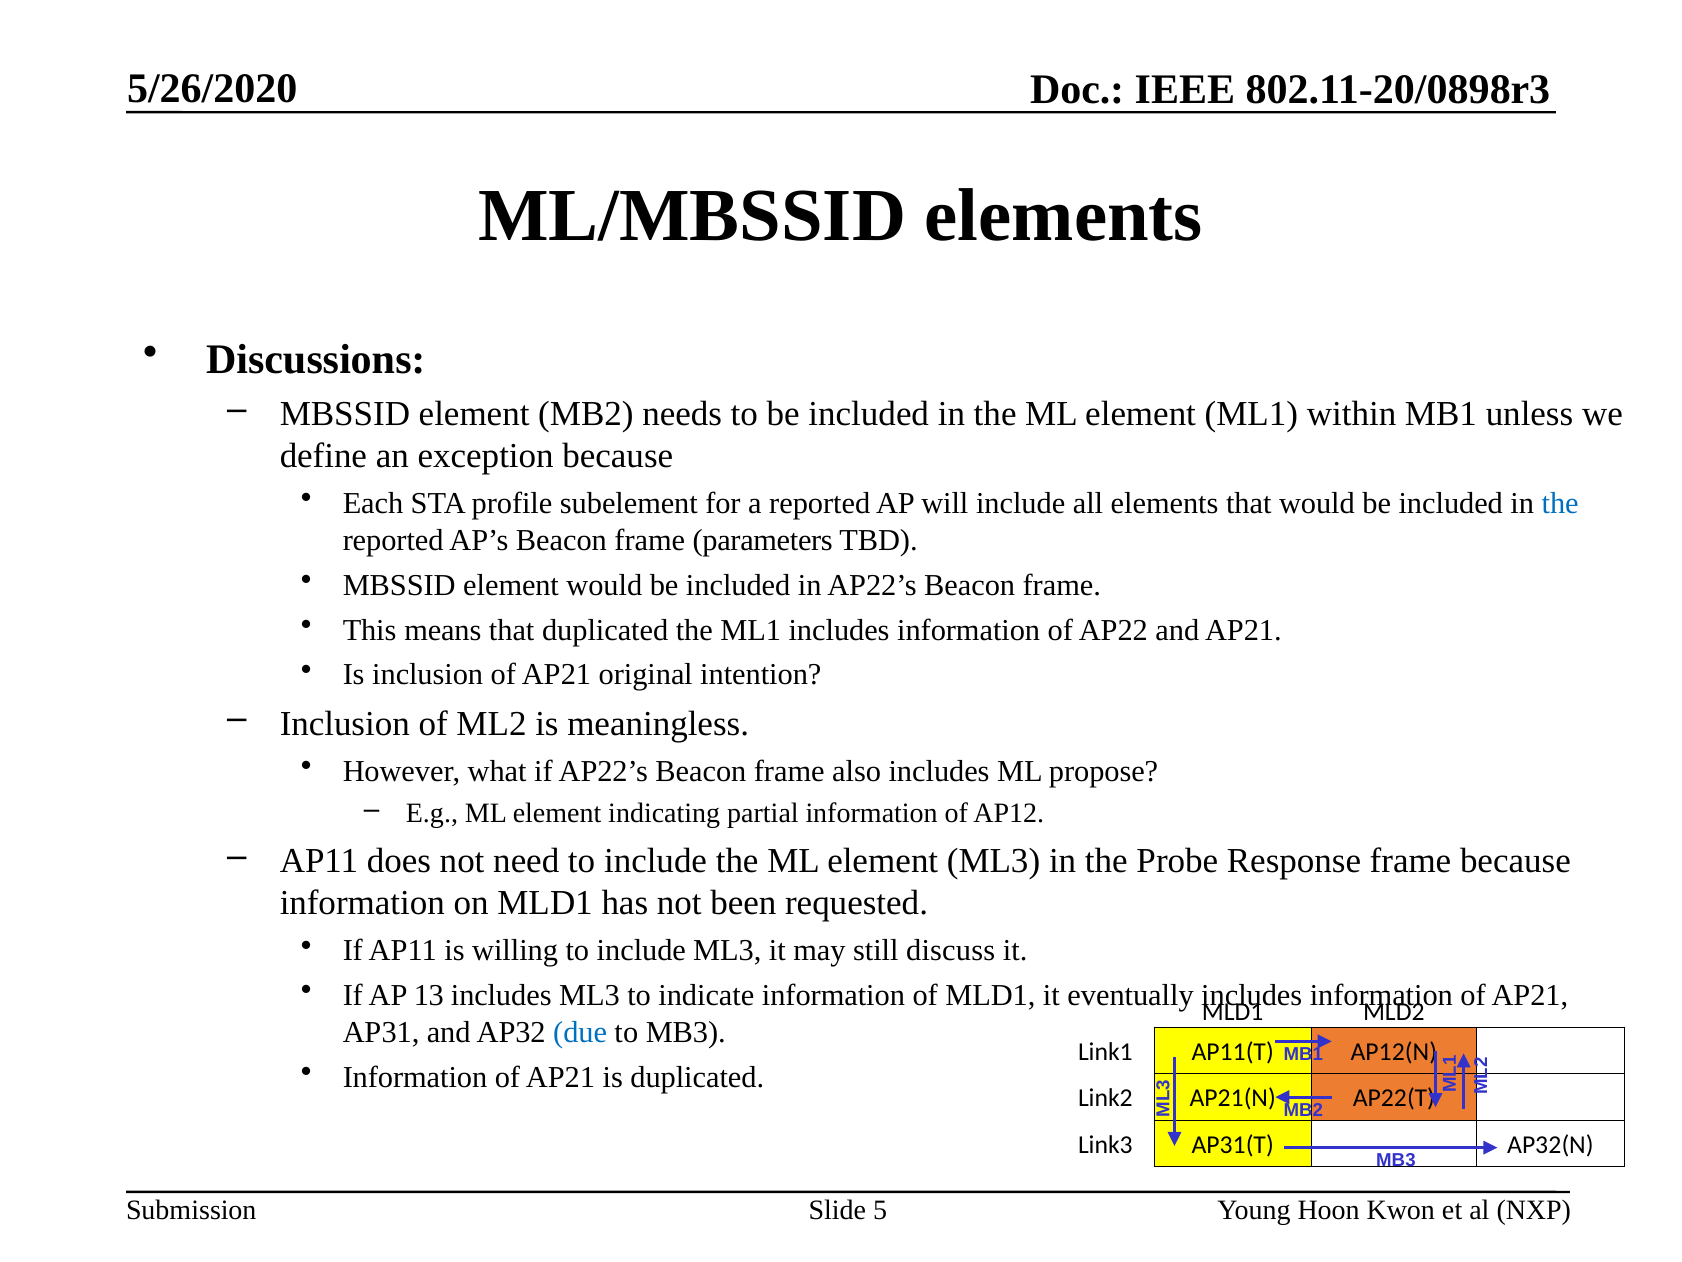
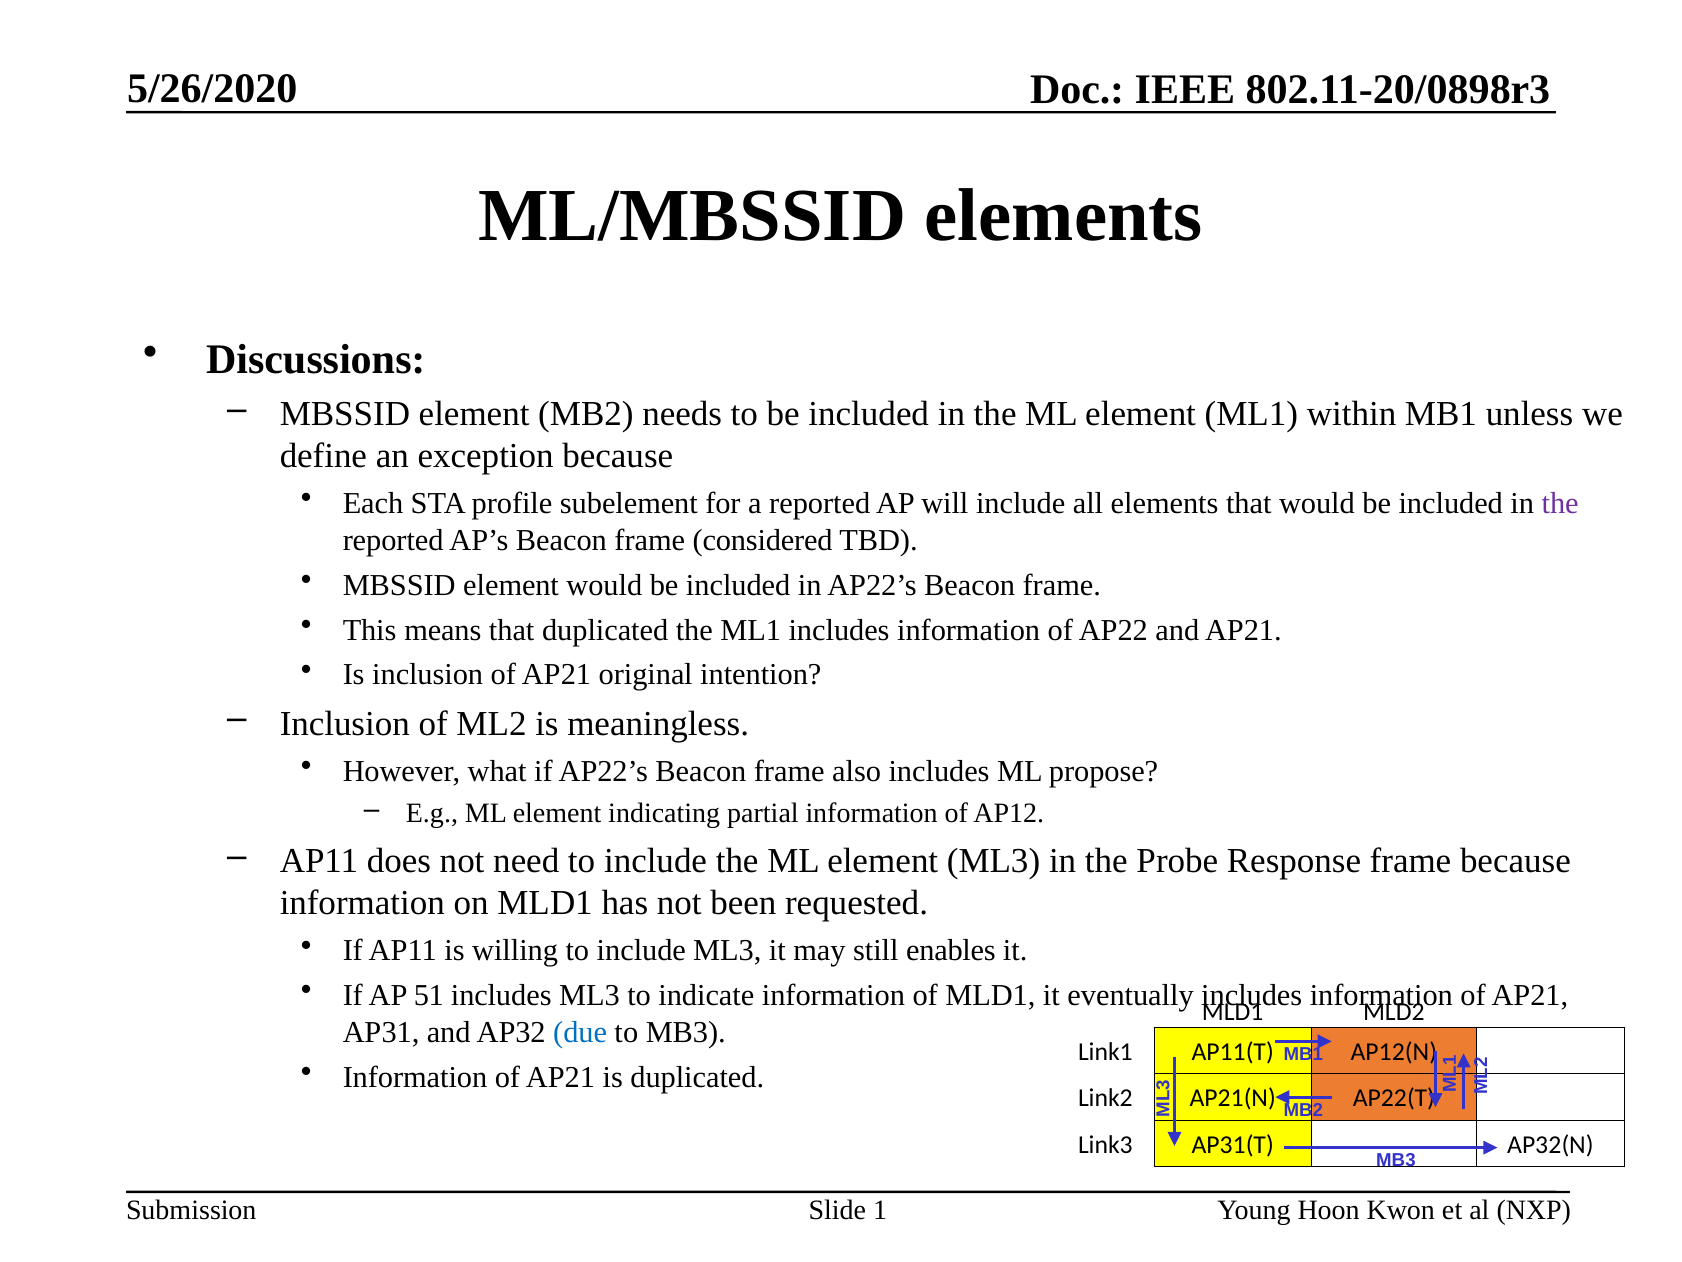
the at (1560, 504) colour: blue -> purple
parameters: parameters -> considered
discuss: discuss -> enables
13: 13 -> 51
Slide 5: 5 -> 1
